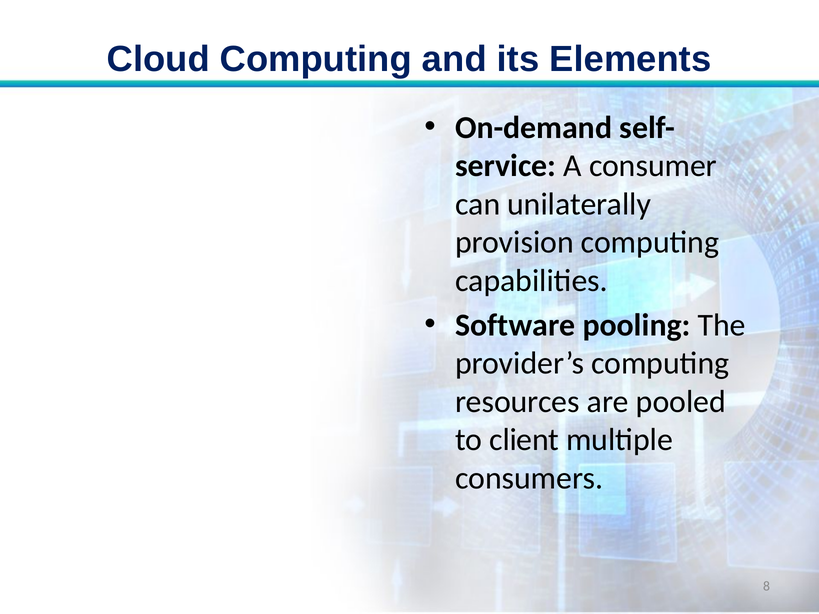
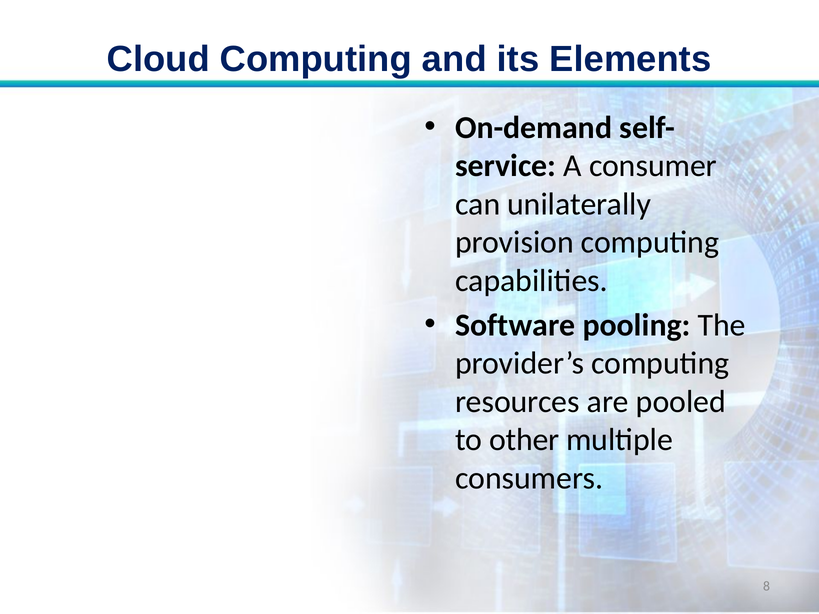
client: client -> other
